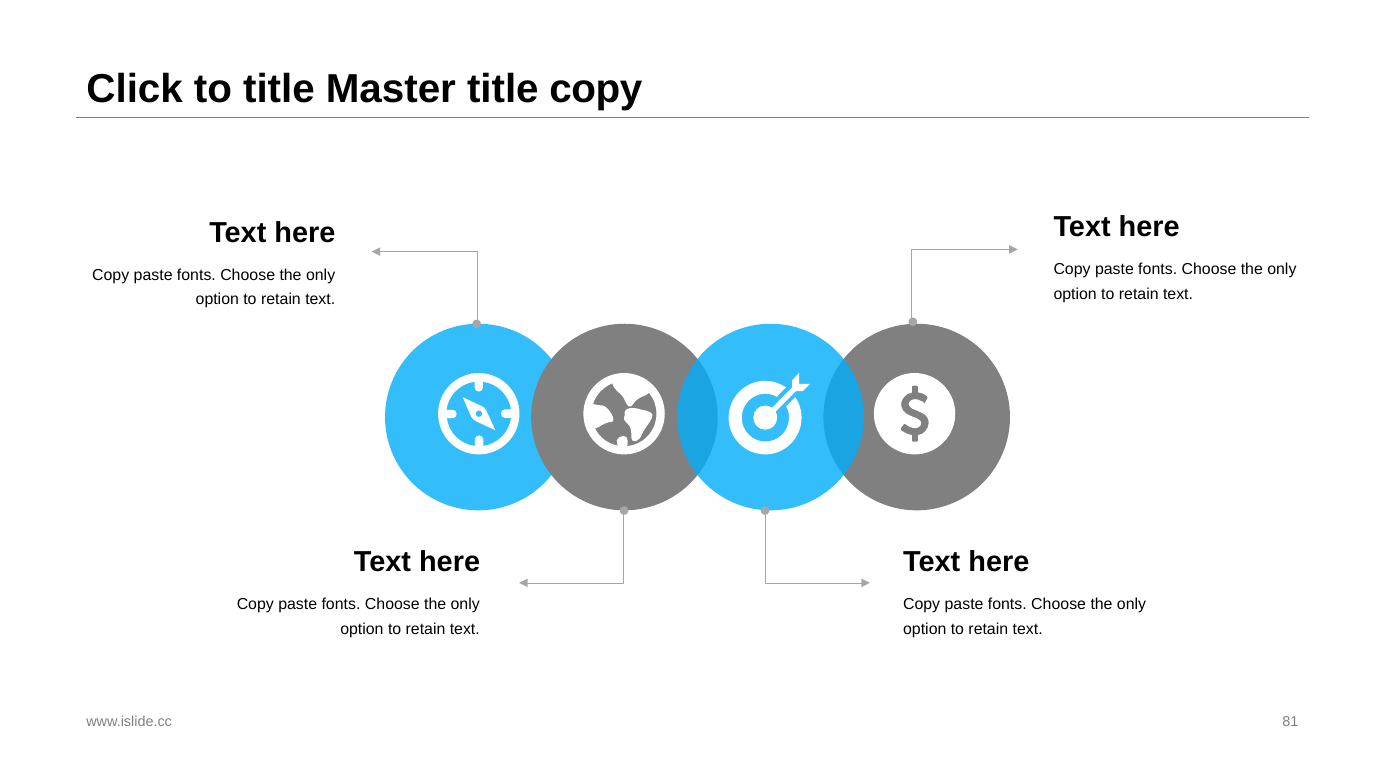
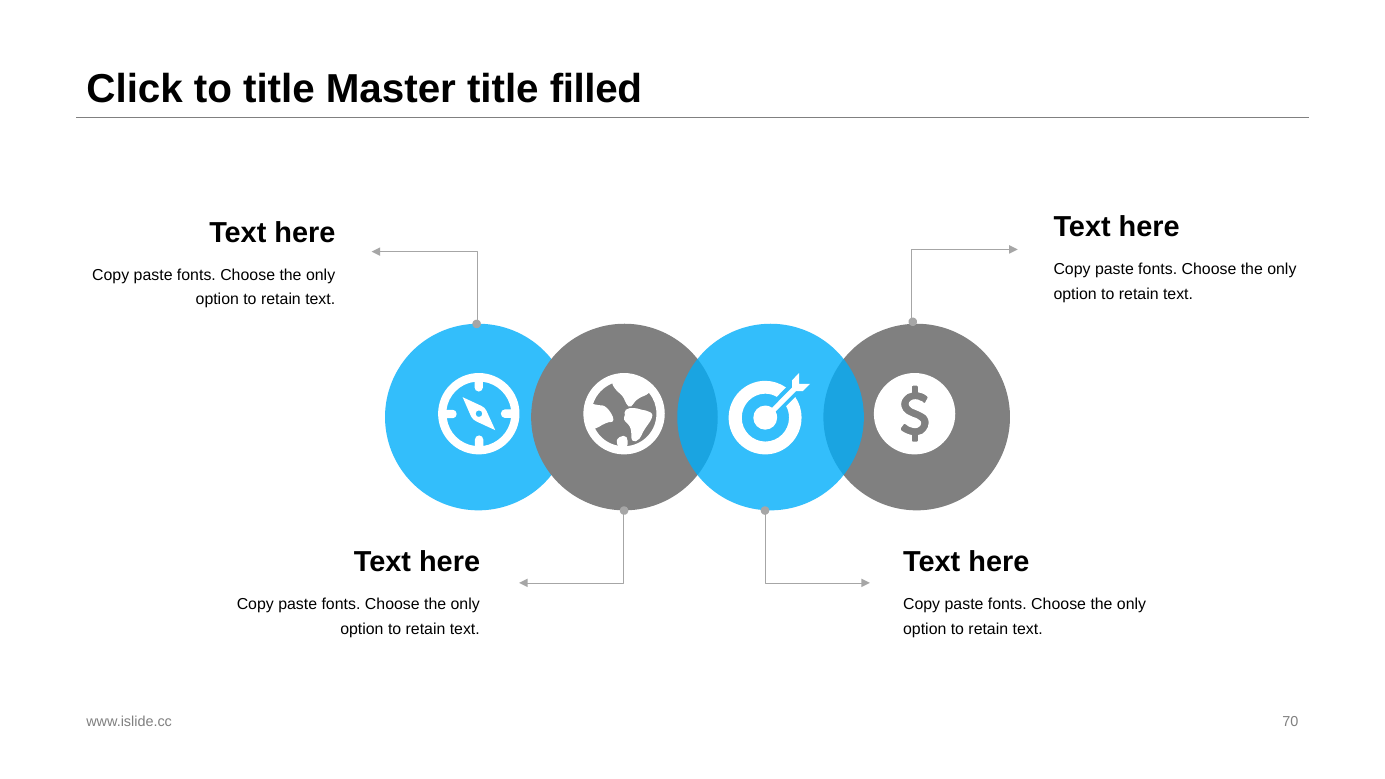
title copy: copy -> filled
81: 81 -> 70
